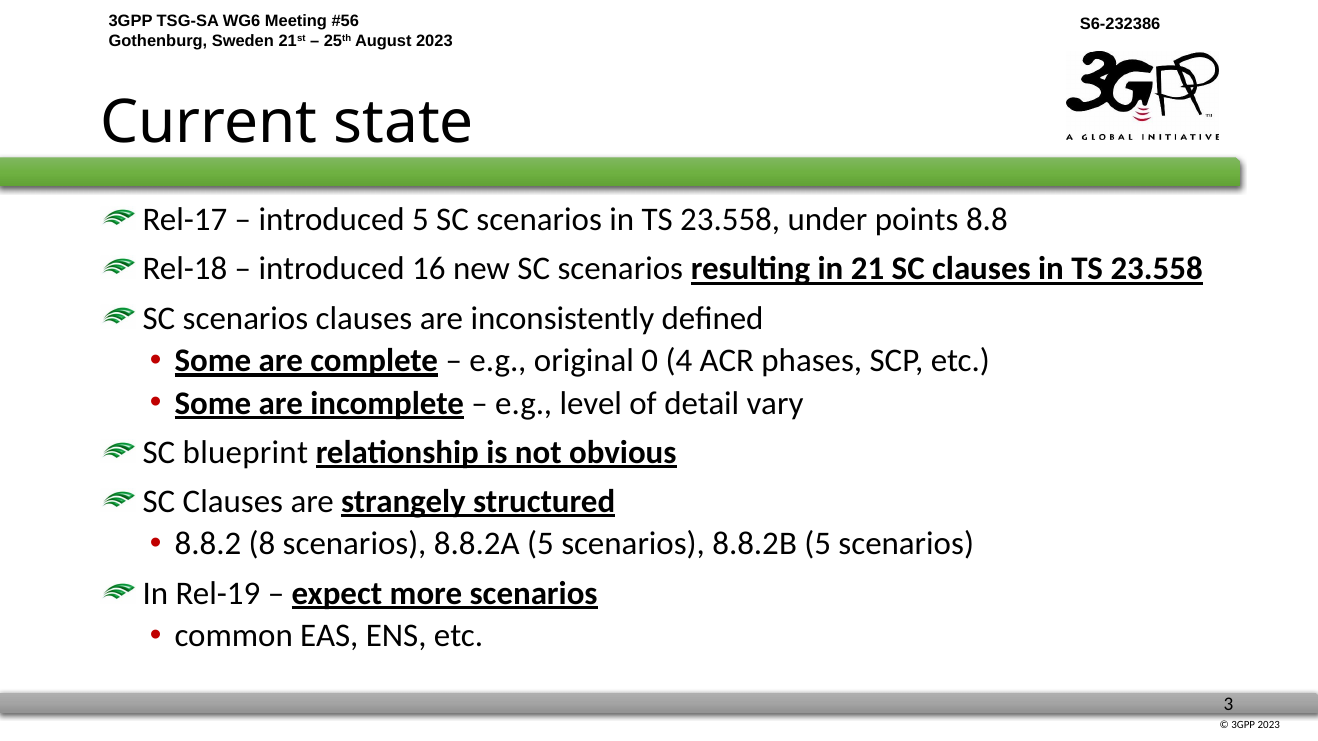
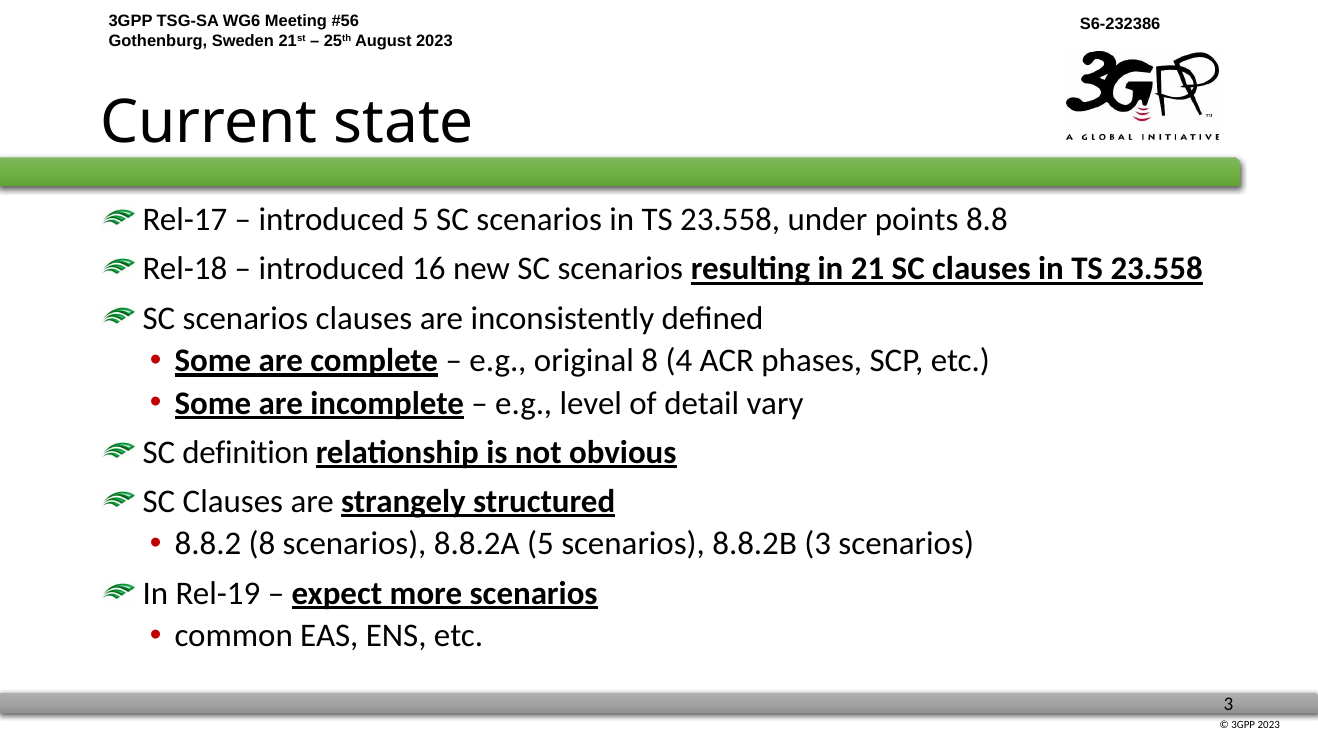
original 0: 0 -> 8
blueprint: blueprint -> definition
8.8.2B 5: 5 -> 3
